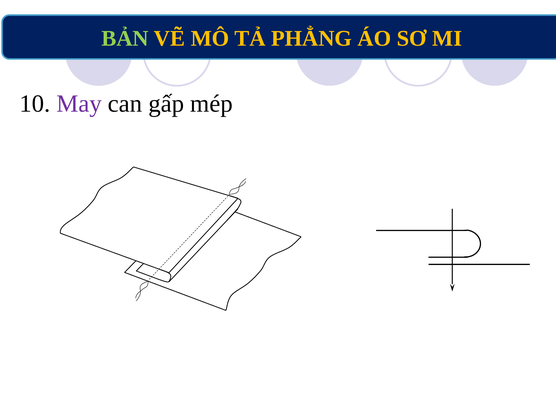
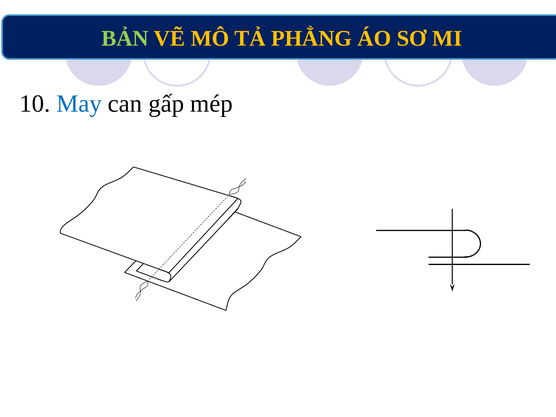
May colour: purple -> blue
